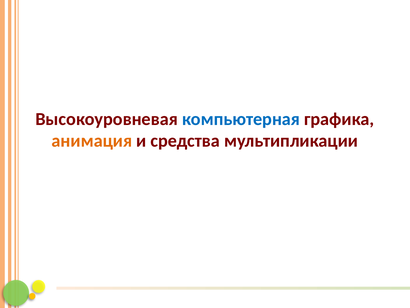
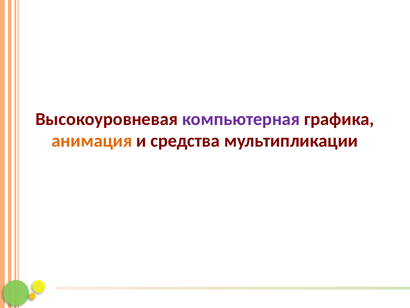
компьютерная colour: blue -> purple
